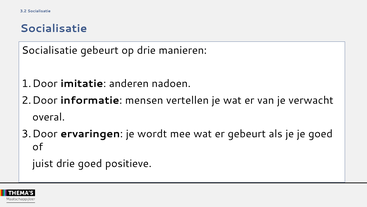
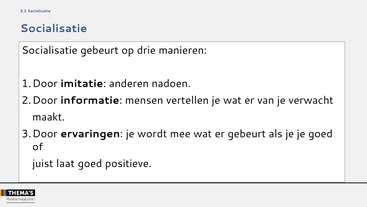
overal: overal -> maakt
juist drie: drie -> laat
